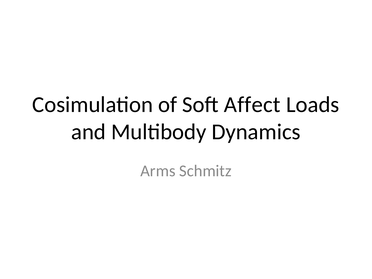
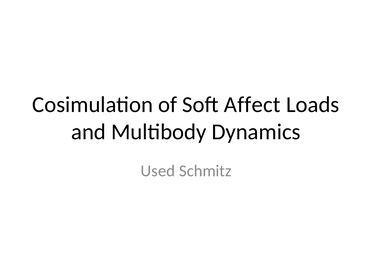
Arms: Arms -> Used
